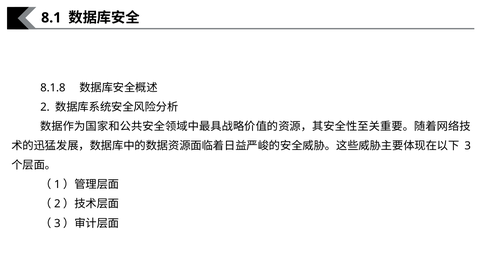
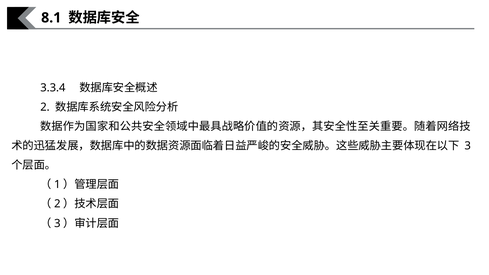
8.1.8: 8.1.8 -> 3.3.4
